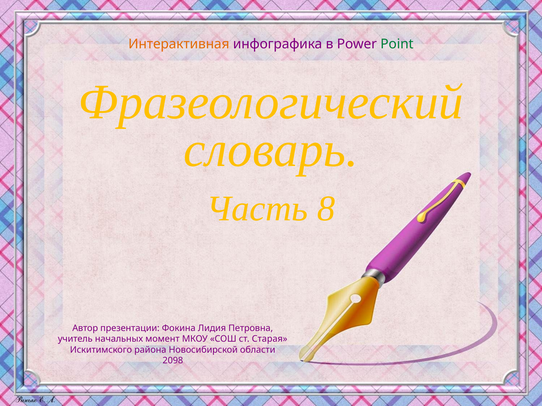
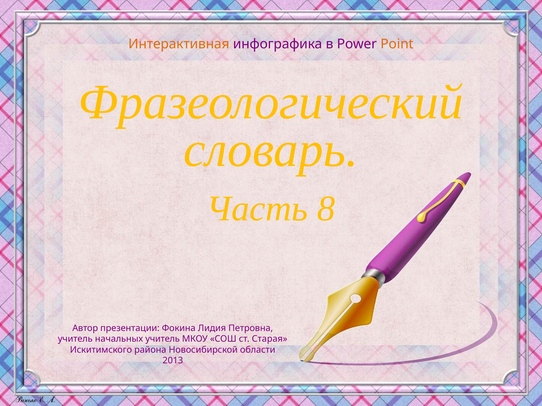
Point colour: green -> orange
начальных момент: момент -> учитель
2098: 2098 -> 2013
